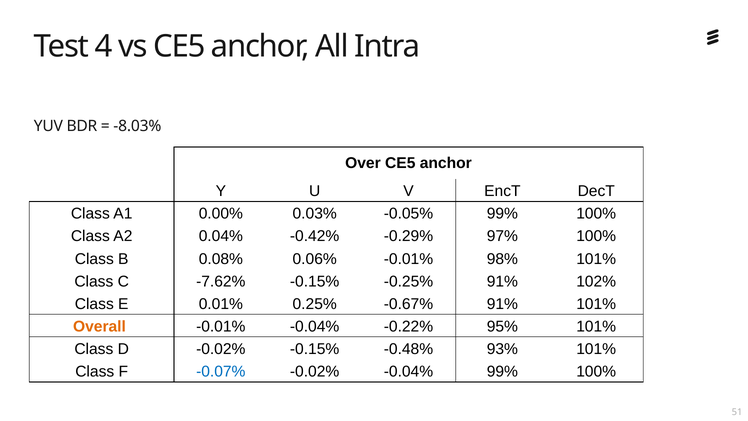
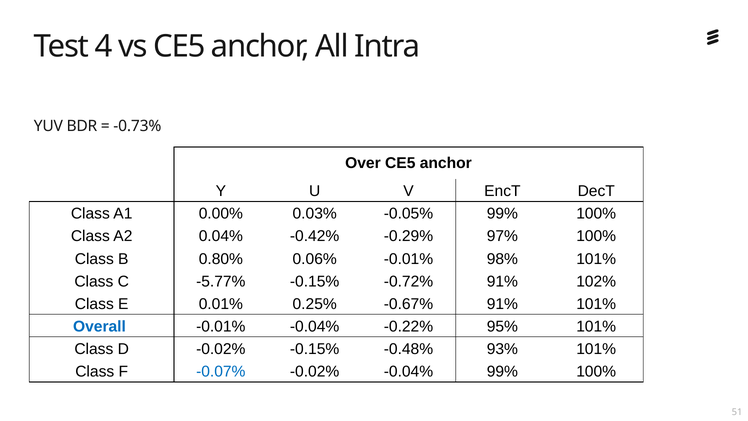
-8.03%: -8.03% -> -0.73%
0.08%: 0.08% -> 0.80%
-7.62%: -7.62% -> -5.77%
-0.25%: -0.25% -> -0.72%
Overall colour: orange -> blue
